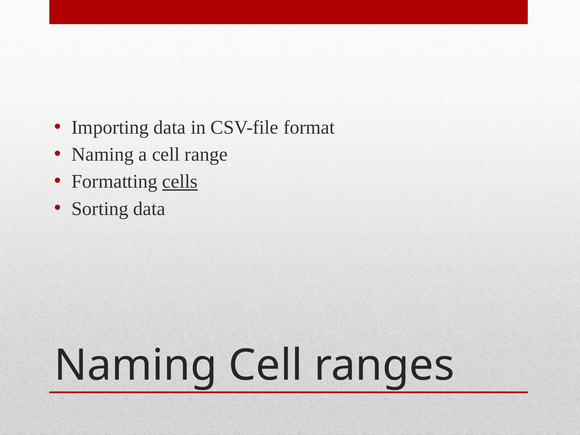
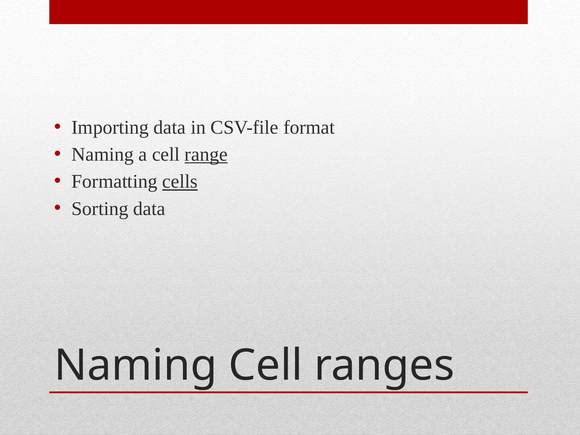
range underline: none -> present
